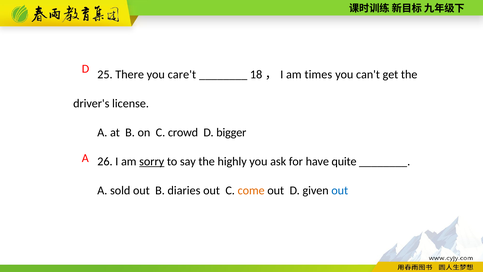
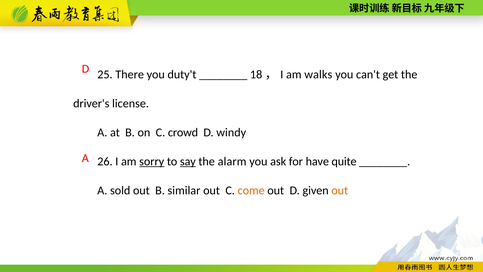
care't: care't -> duty't
times: times -> walks
bigger: bigger -> windy
say underline: none -> present
highly: highly -> alarm
diaries: diaries -> similar
out at (340, 190) colour: blue -> orange
